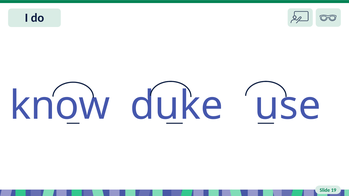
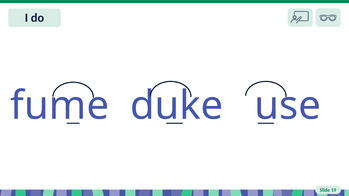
know: know -> fume
